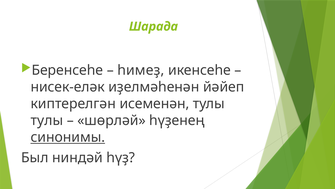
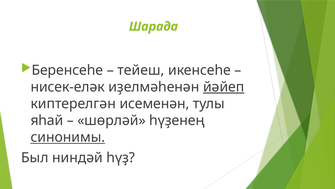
һимеҙ: һимеҙ -> тейеш
йәйеп underline: none -> present
тулы at (47, 120): тулы -> яһай
